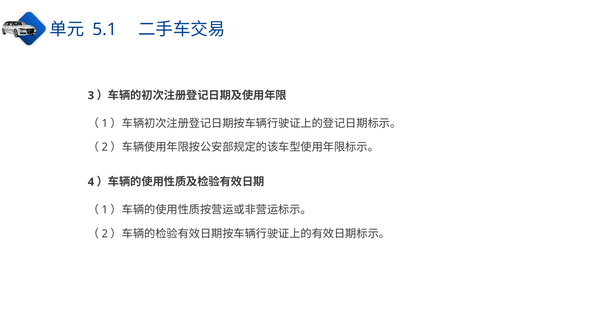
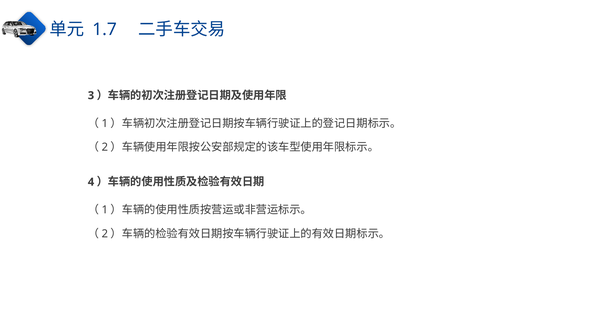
5.1: 5.1 -> 1.7
